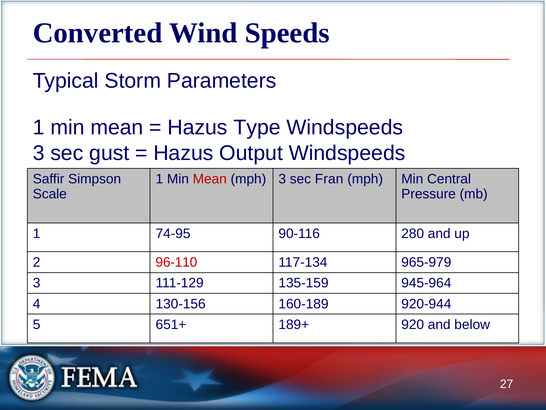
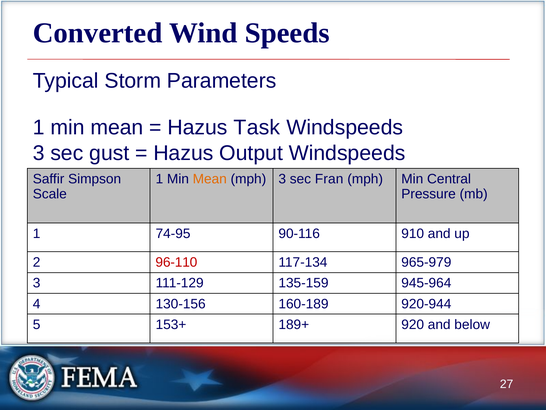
Type: Type -> Task
Mean at (210, 179) colour: red -> orange
280: 280 -> 910
651+: 651+ -> 153+
